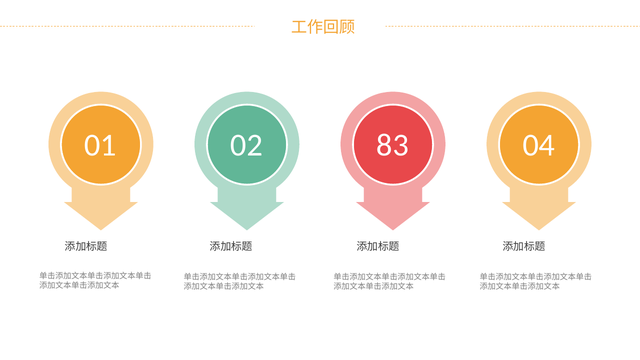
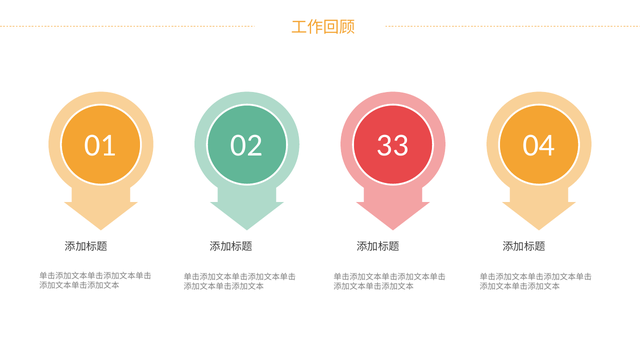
83: 83 -> 33
